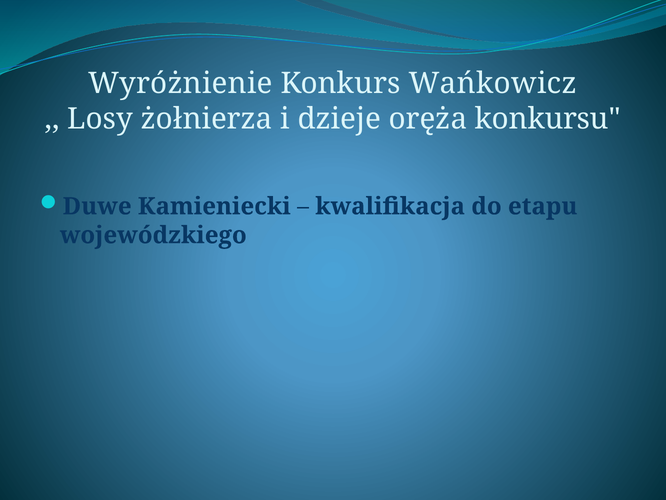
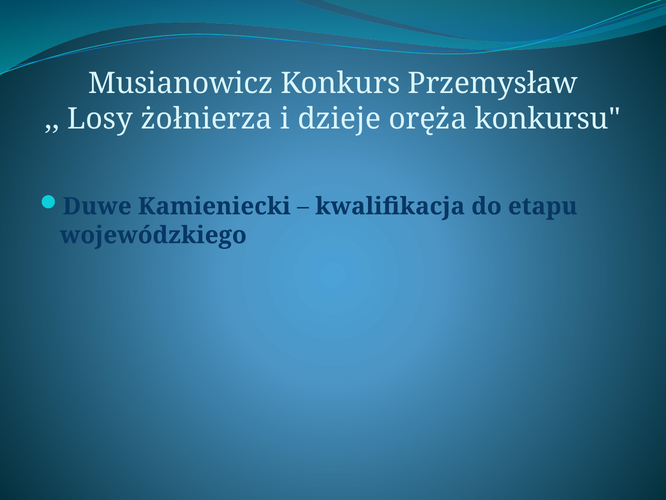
Wyróżnienie: Wyróżnienie -> Musianowicz
Wańkowicz: Wańkowicz -> Przemysław
